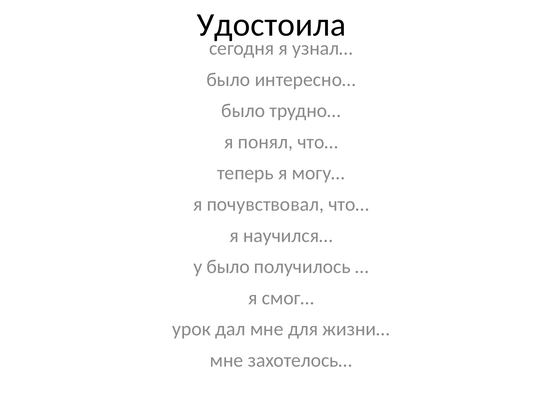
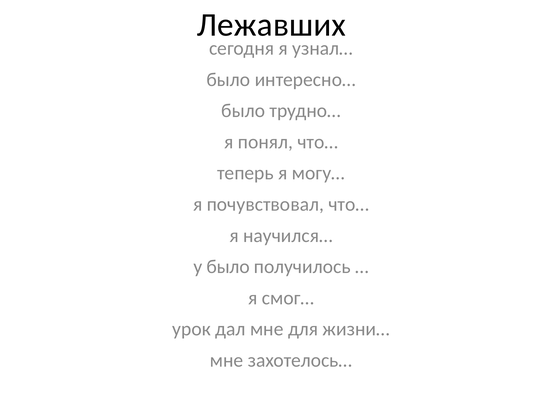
Удостоила: Удостоила -> Лежавших
